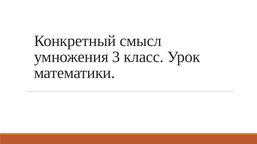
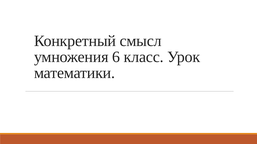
3: 3 -> 6
